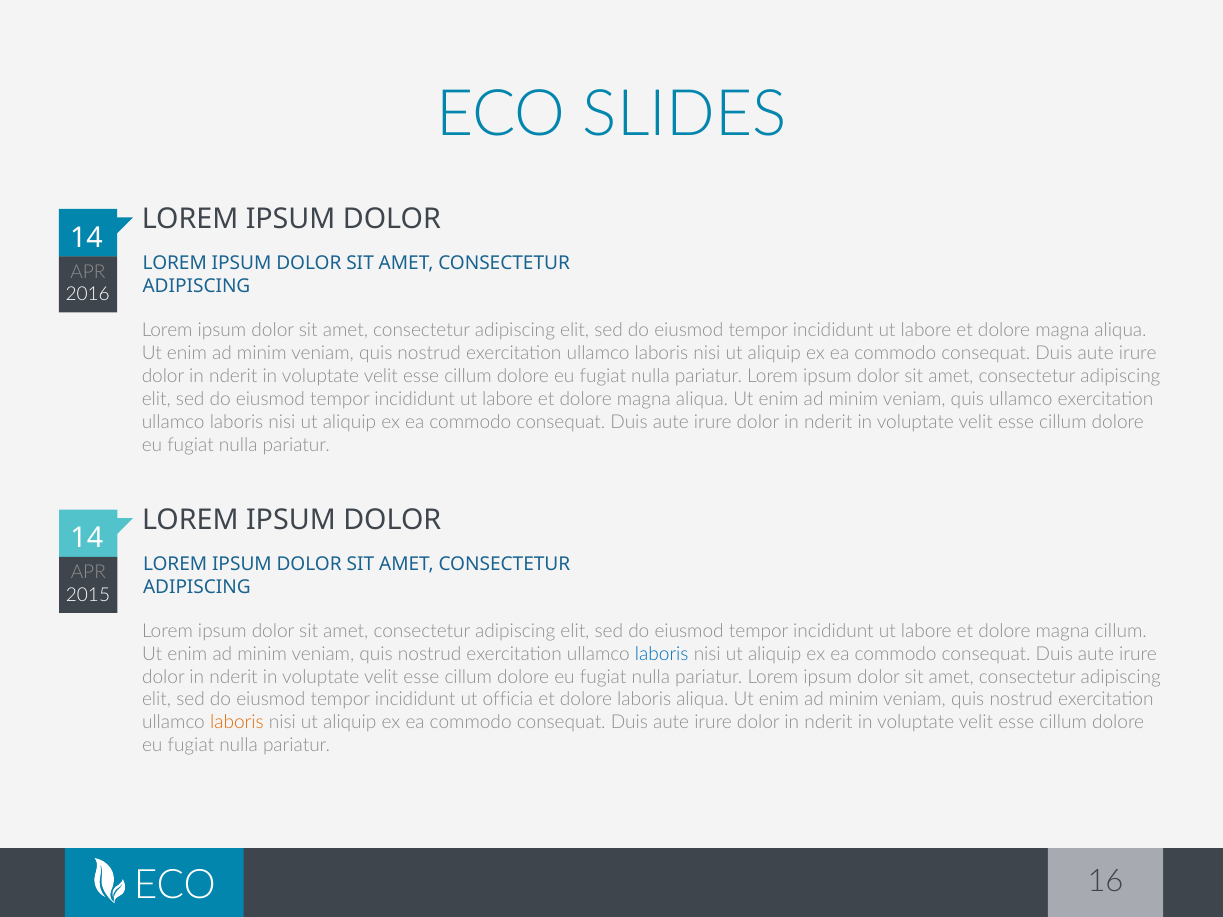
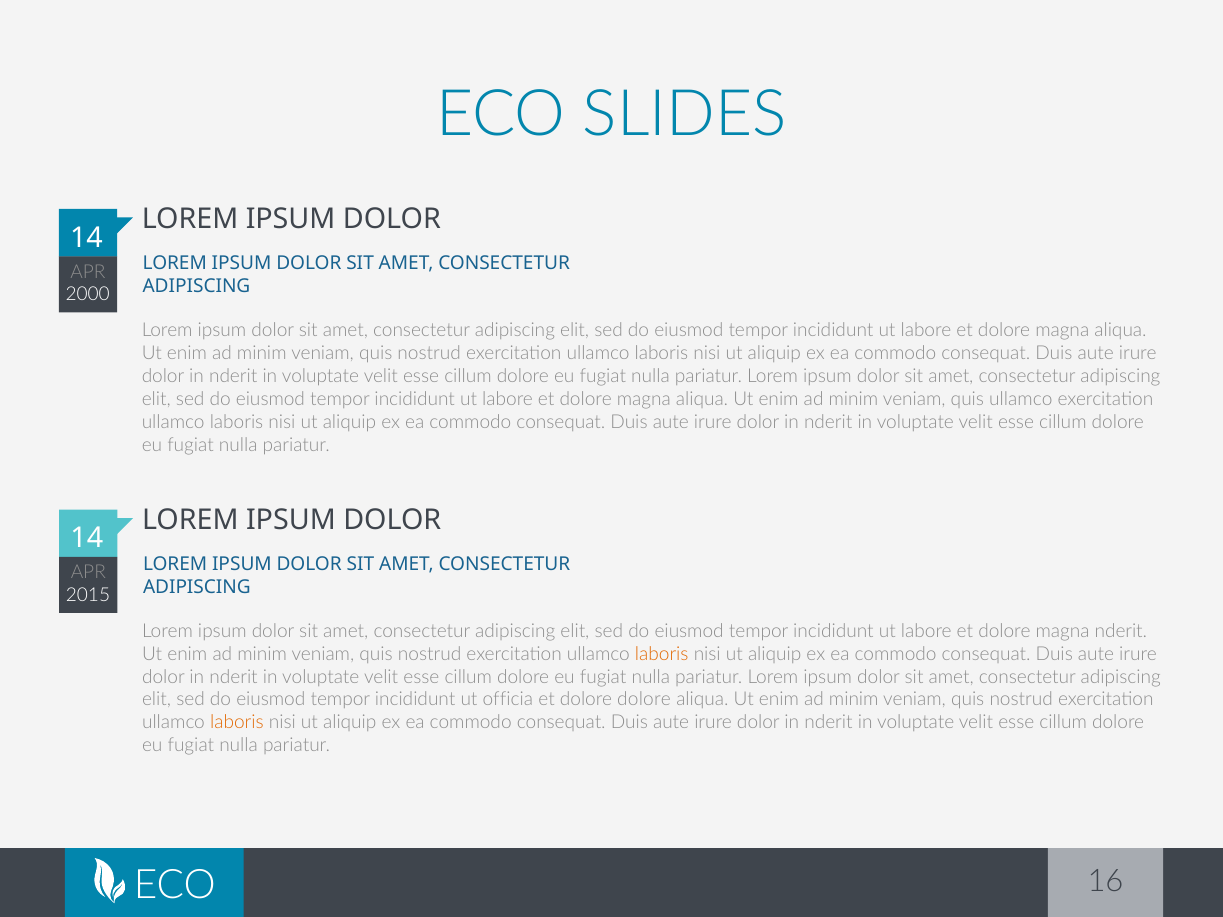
2016: 2016 -> 2000
magna cillum: cillum -> nderit
laboris at (662, 654) colour: blue -> orange
dolore laboris: laboris -> dolore
